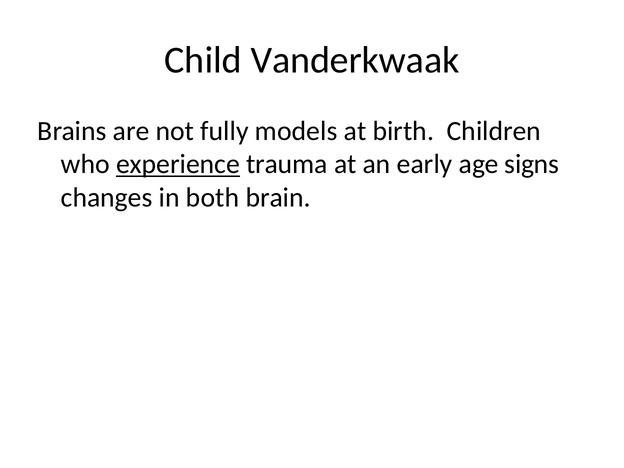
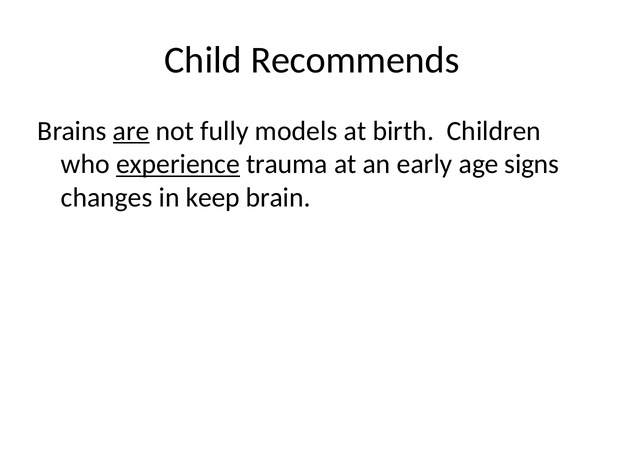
Vanderkwaak: Vanderkwaak -> Recommends
are underline: none -> present
both: both -> keep
